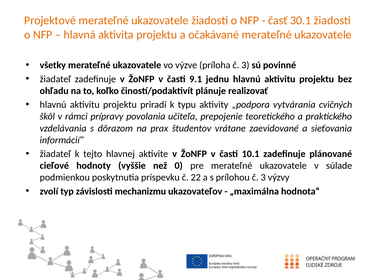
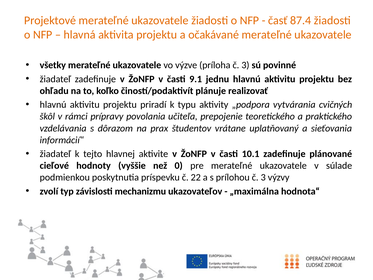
30.1: 30.1 -> 87.4
zaevidované: zaevidované -> uplatňovaný
